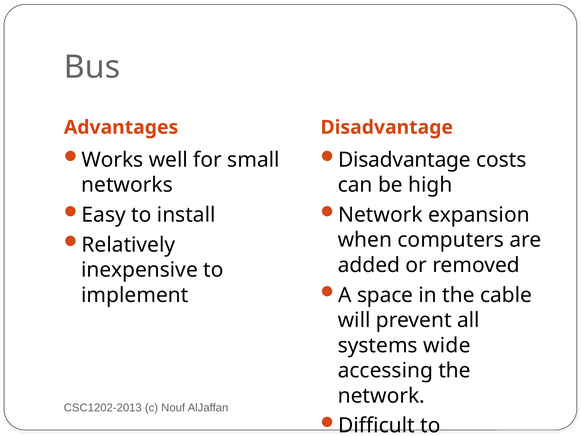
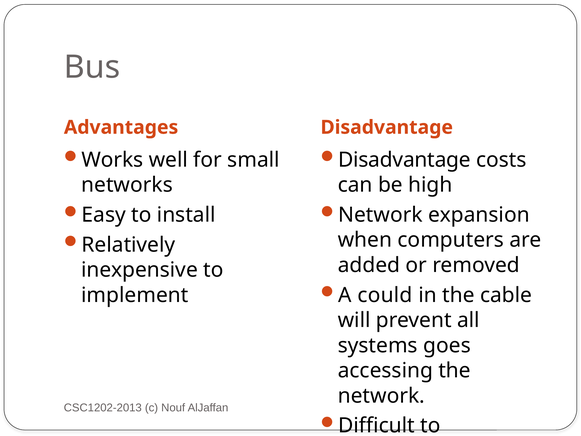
space: space -> could
wide: wide -> goes
